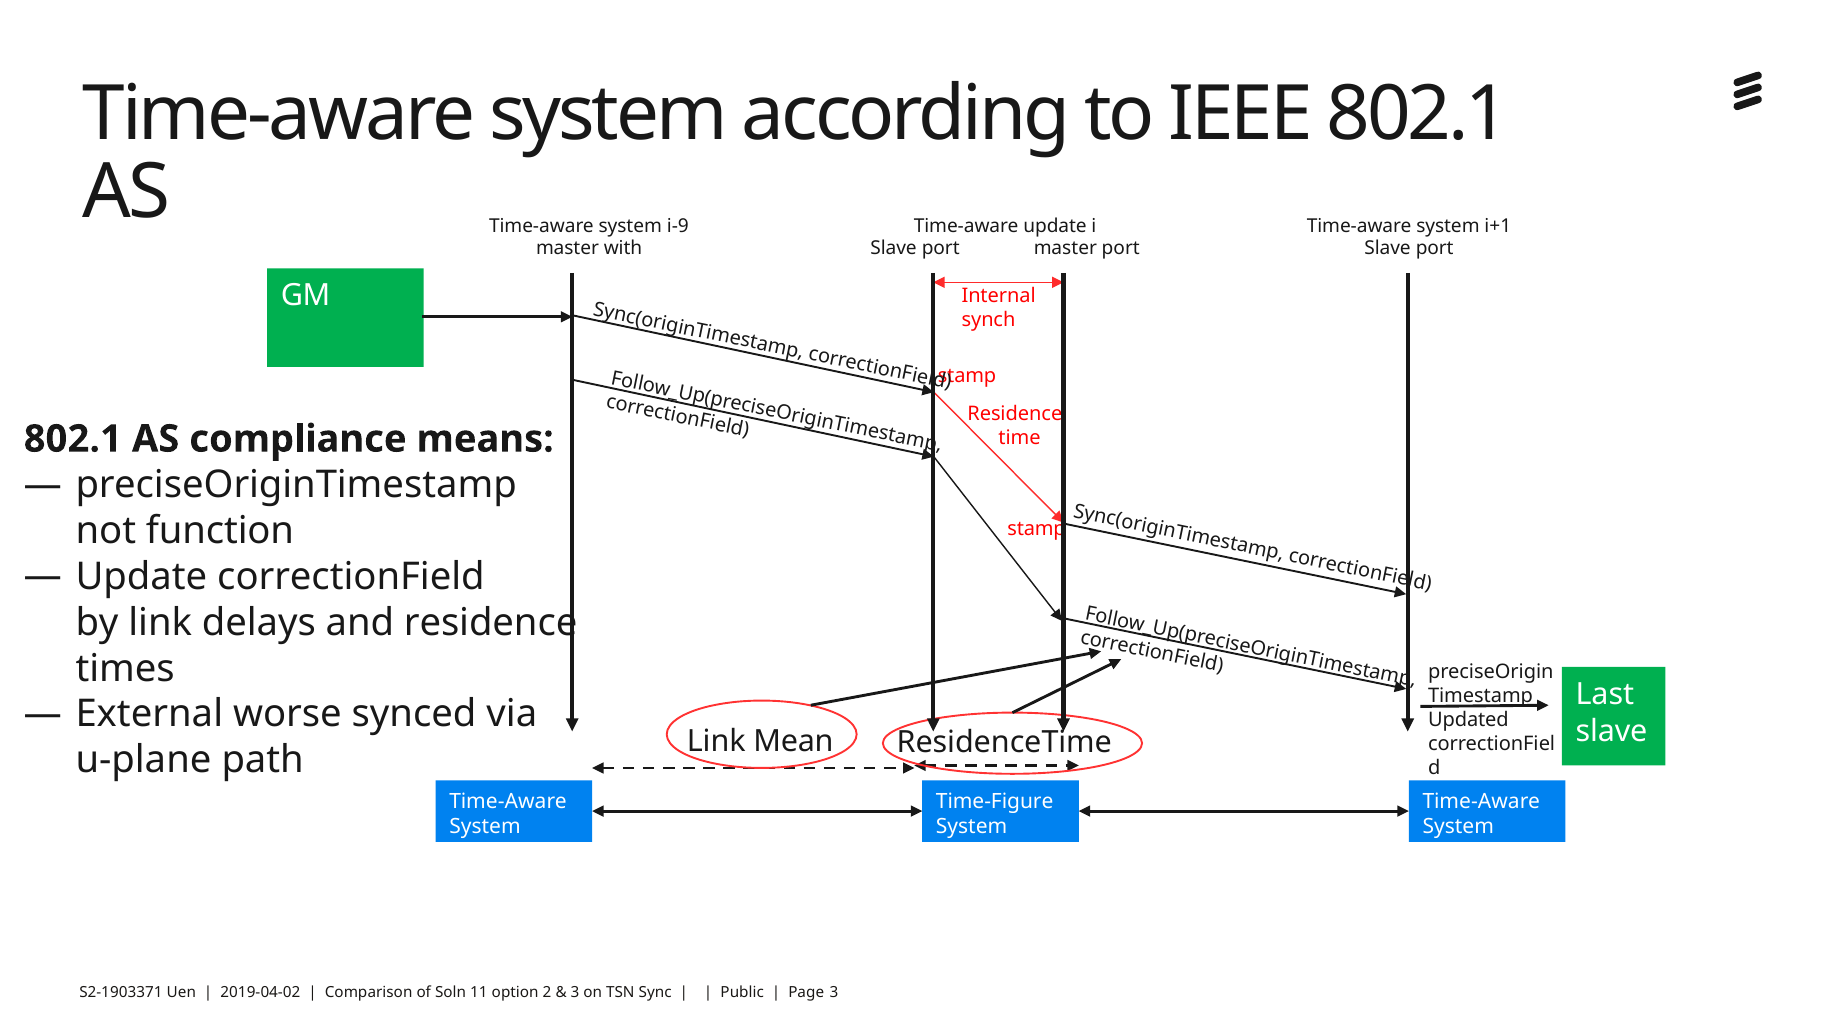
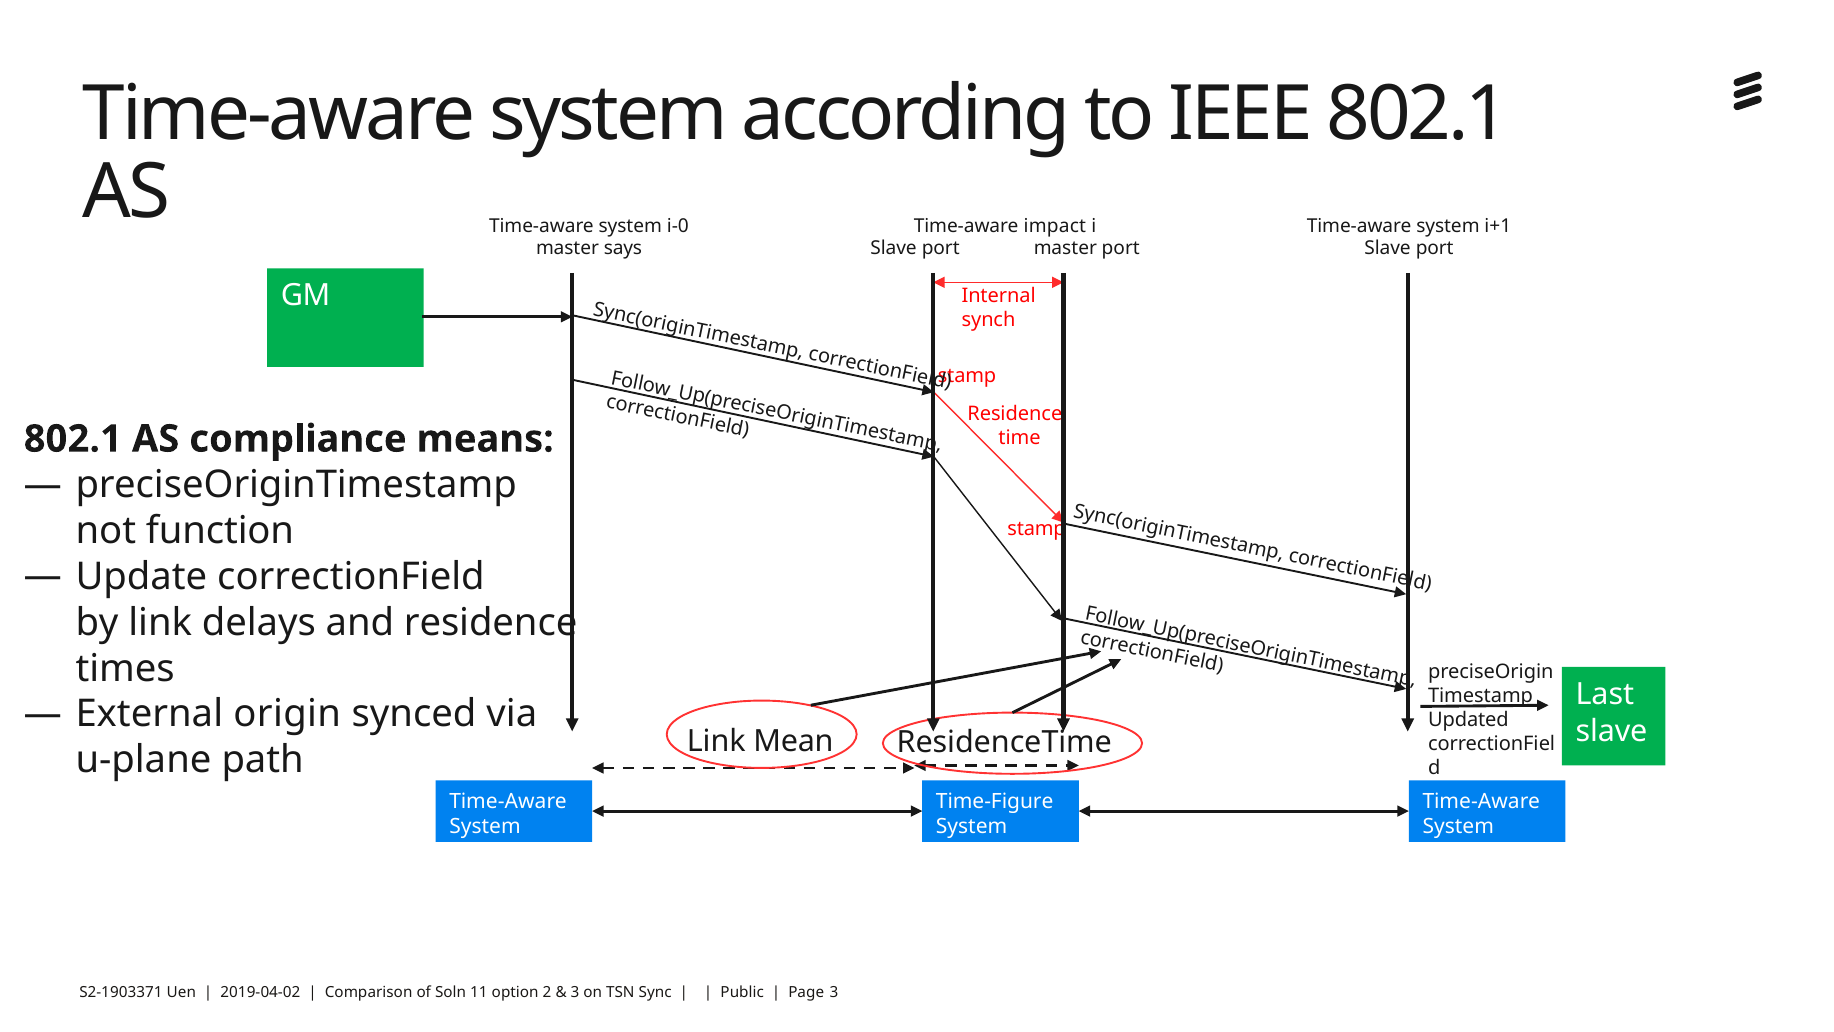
i-9: i-9 -> i-0
Time-aware update: update -> impact
with: with -> says
worse: worse -> origin
